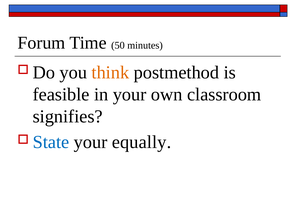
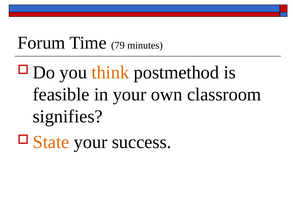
50: 50 -> 79
State colour: blue -> orange
equally: equally -> success
